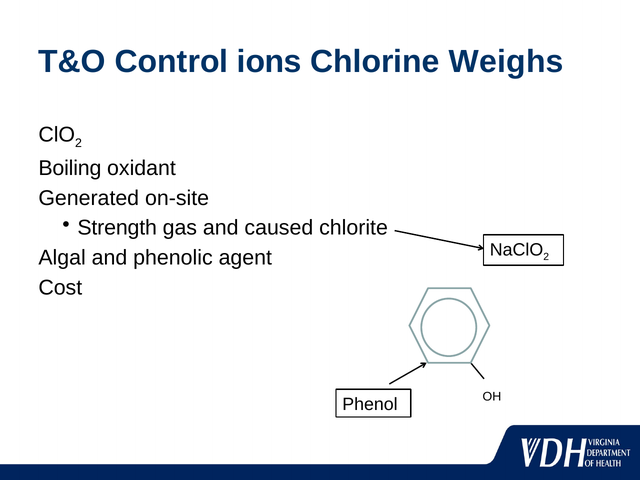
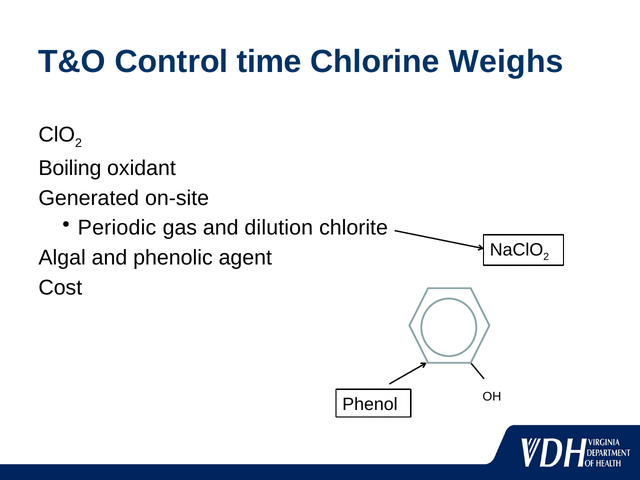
ions: ions -> time
Strength: Strength -> Periodic
caused: caused -> dilution
